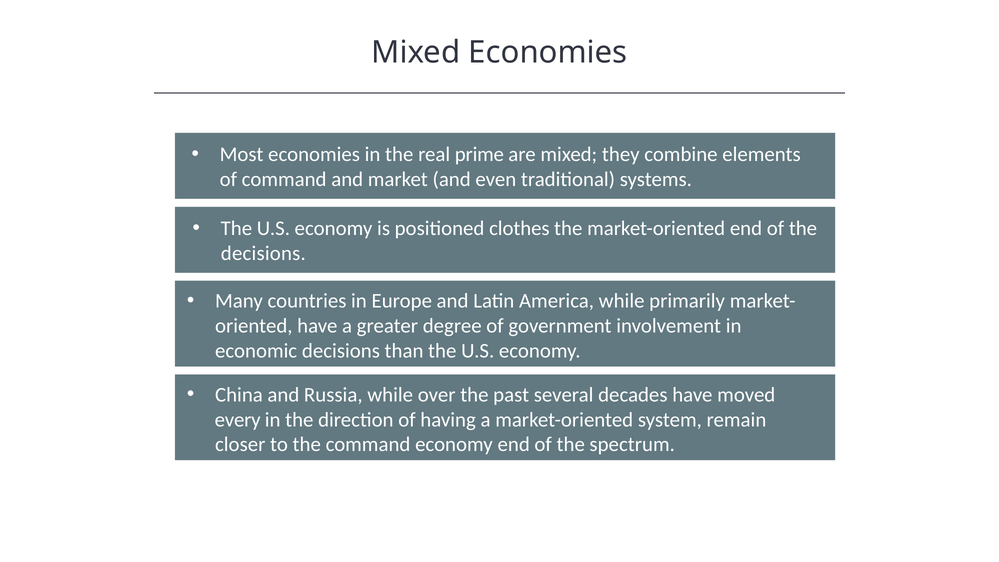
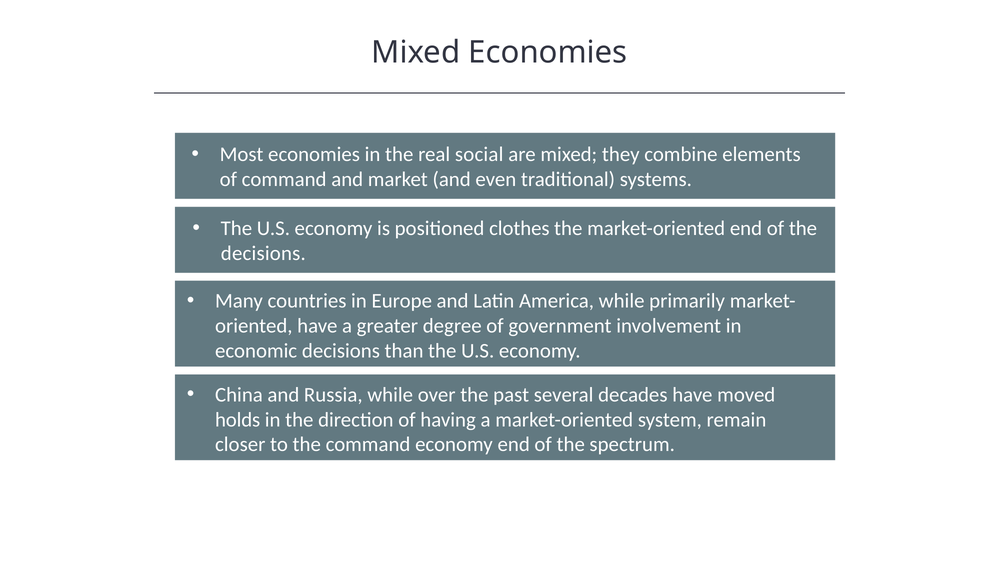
prime: prime -> social
every: every -> holds
